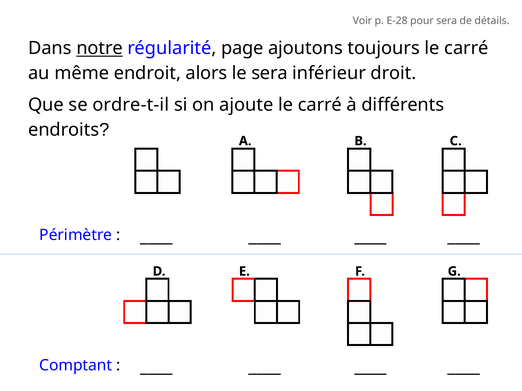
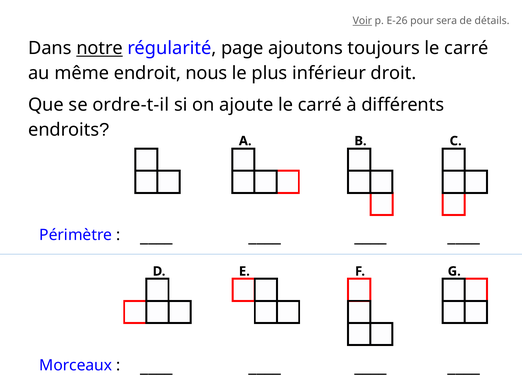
Voir underline: none -> present
E-28: E-28 -> E-26
alors: alors -> nous
le sera: sera -> plus
Comptant: Comptant -> Morceaux
